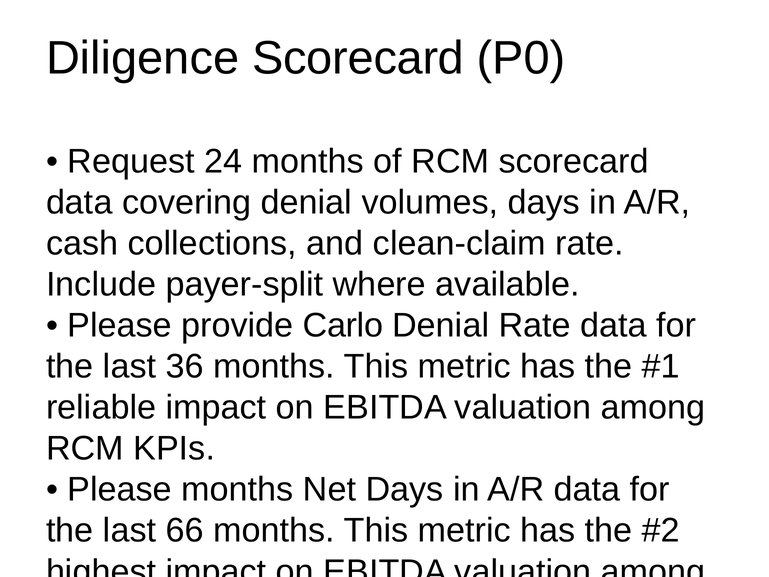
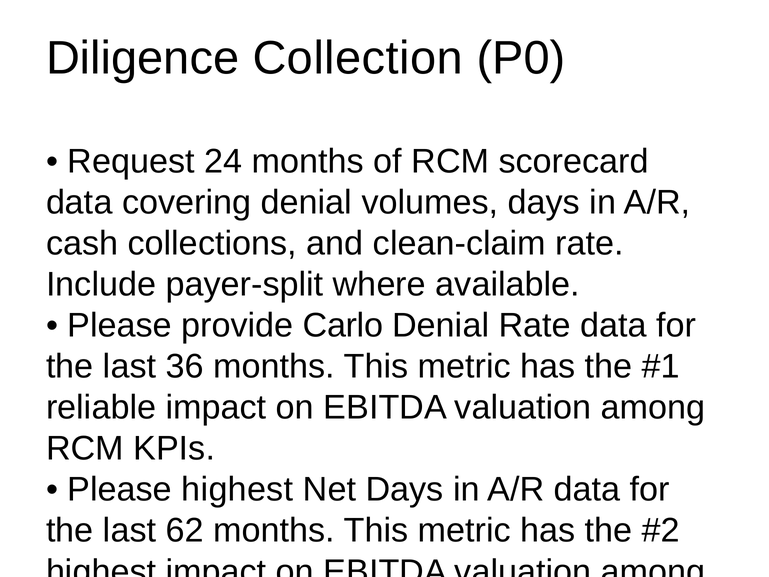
Diligence Scorecard: Scorecard -> Collection
Please months: months -> highest
66: 66 -> 62
